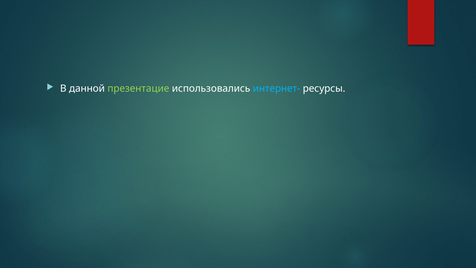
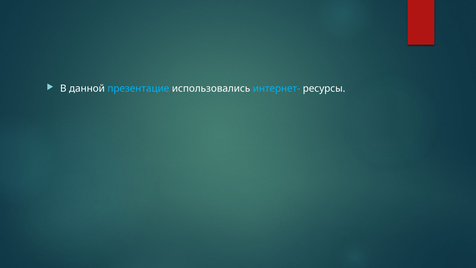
презентацие colour: light green -> light blue
